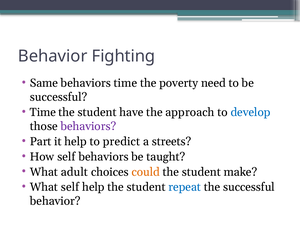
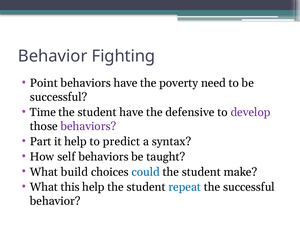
Same: Same -> Point
behaviors time: time -> have
approach: approach -> defensive
develop colour: blue -> purple
streets: streets -> syntax
adult: adult -> build
could colour: orange -> blue
What self: self -> this
